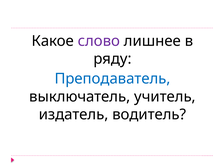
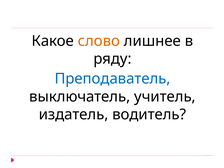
слово colour: purple -> orange
